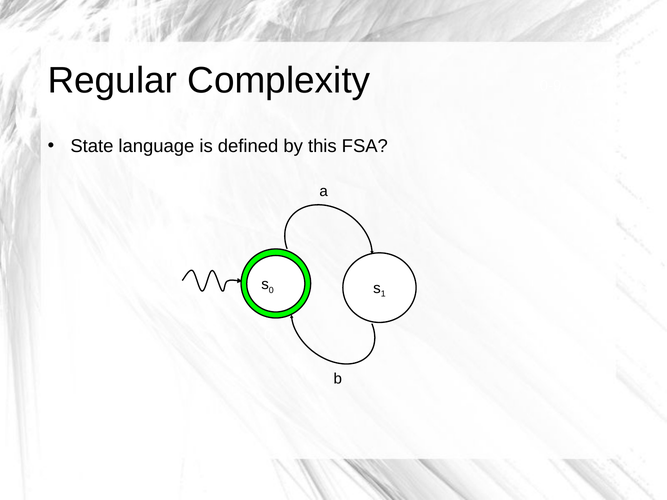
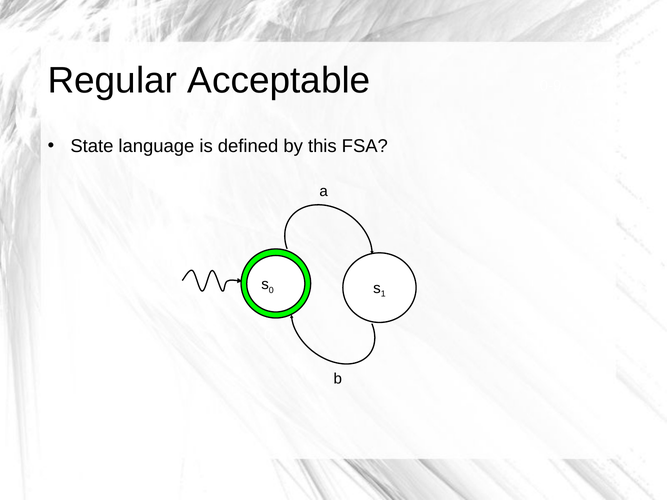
Complexity: Complexity -> Acceptable
